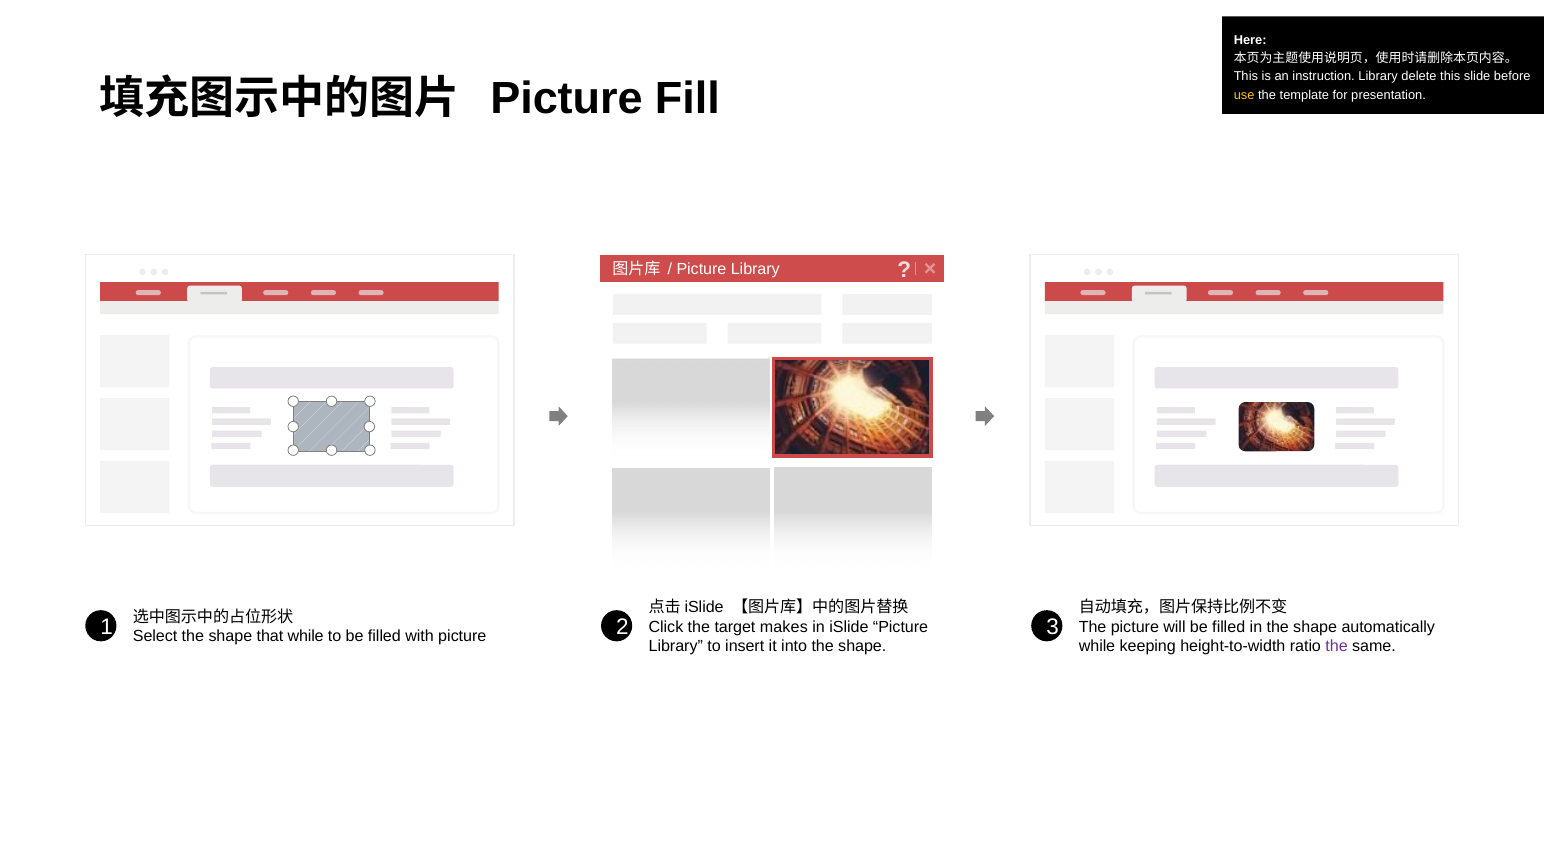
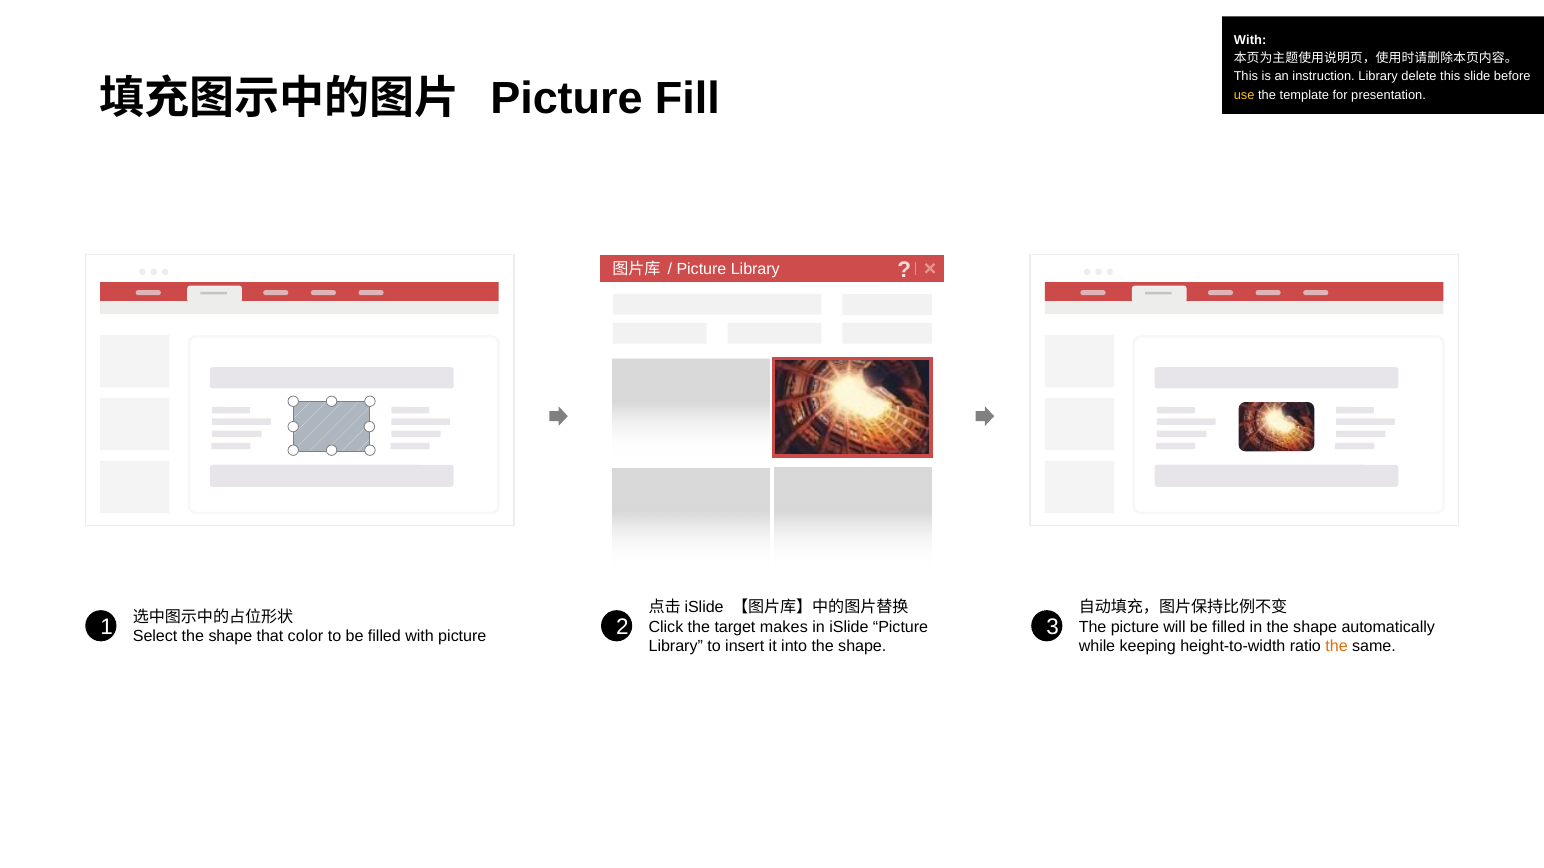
Here at (1250, 40): Here -> With
that while: while -> color
the at (1337, 647) colour: purple -> orange
